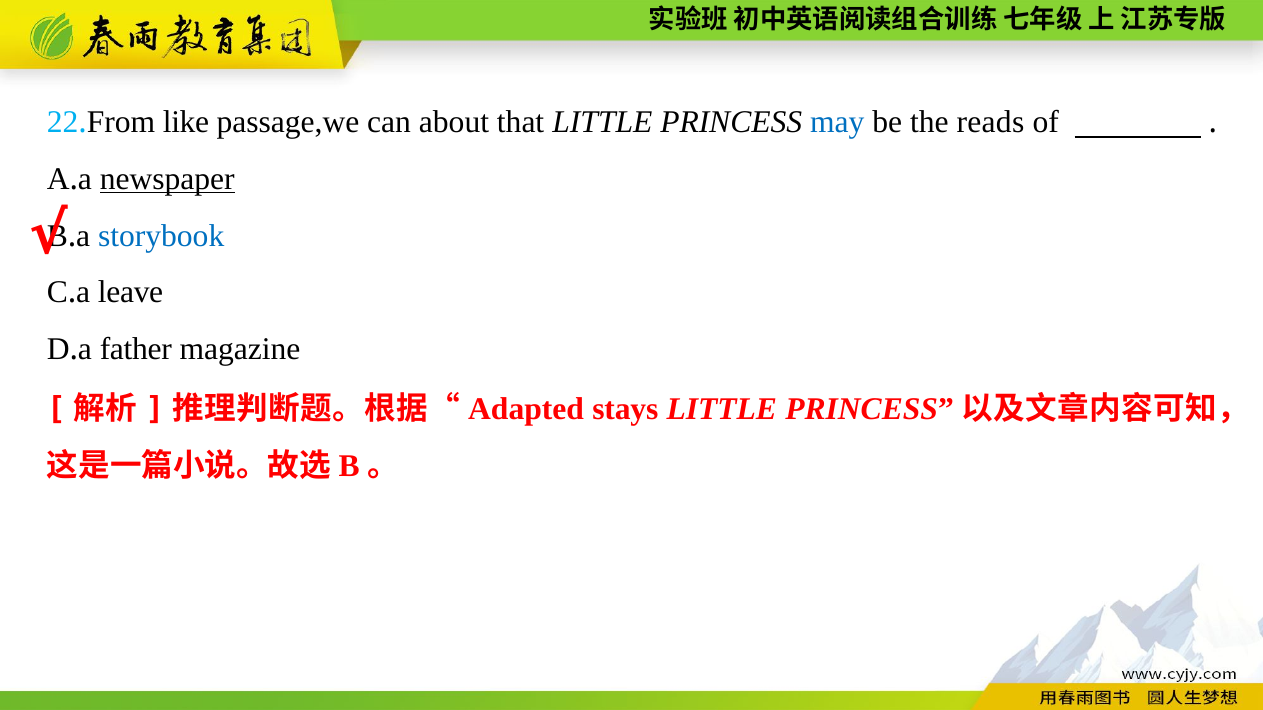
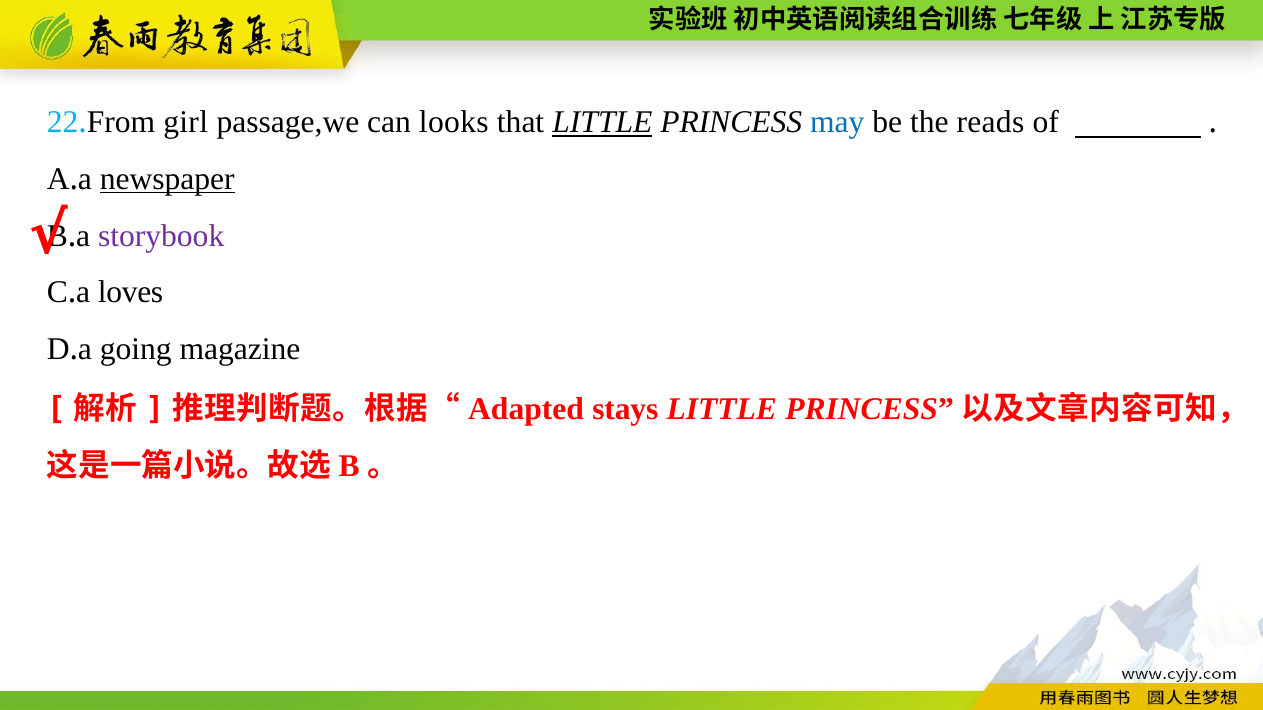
like: like -> girl
about: about -> looks
LITTLE at (602, 122) underline: none -> present
storybook colour: blue -> purple
leave: leave -> loves
father: father -> going
